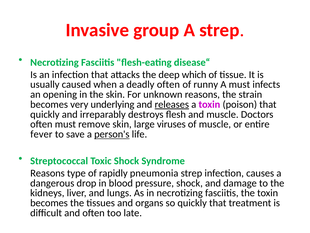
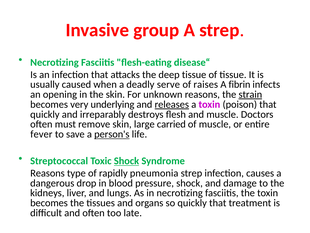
deep which: which -> tissue
deadly often: often -> serve
runny: runny -> raises
A must: must -> fibrin
strain underline: none -> present
viruses: viruses -> carried
Shock at (126, 161) underline: none -> present
